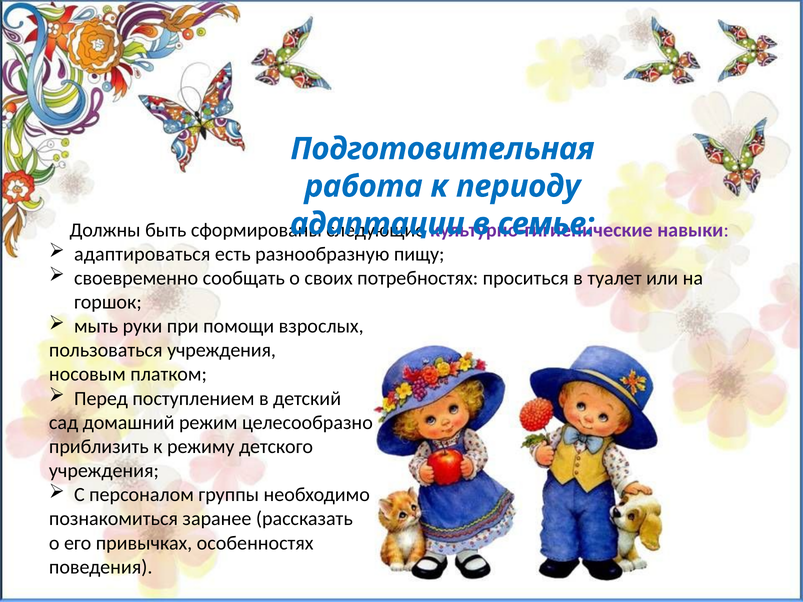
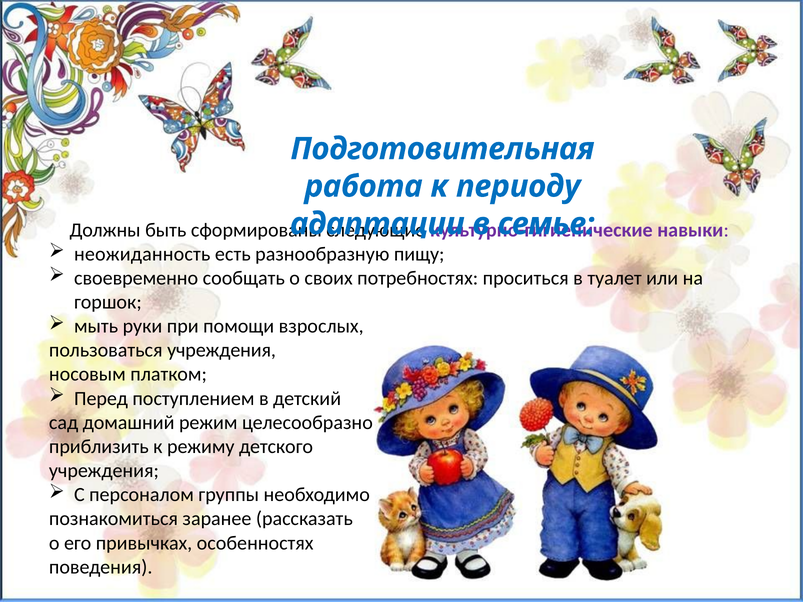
адаптироваться: адаптироваться -> неожиданность
